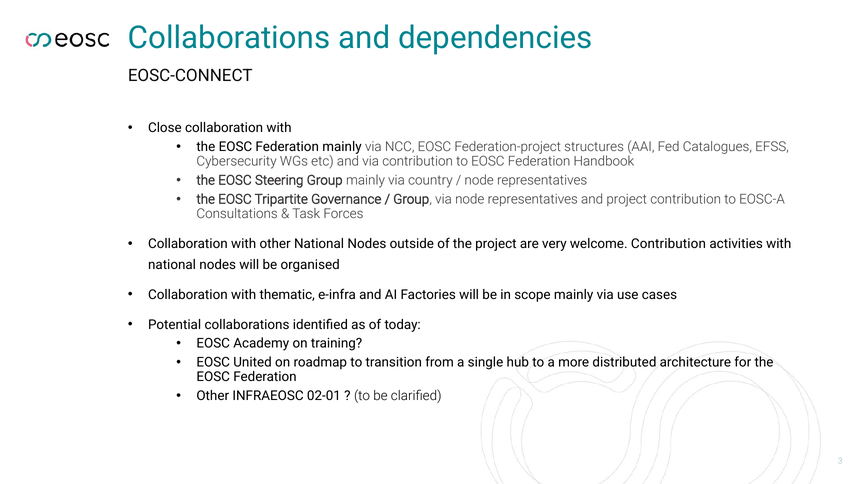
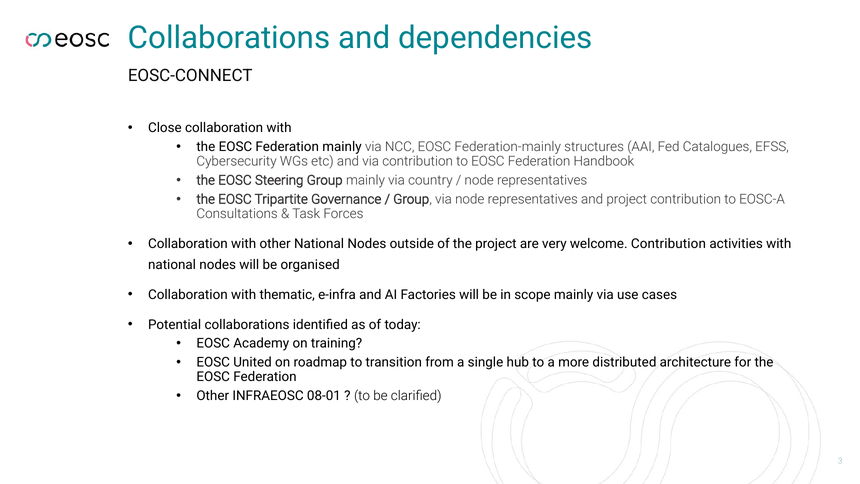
Federation-project: Federation-project -> Federation-mainly
02-01: 02-01 -> 08-01
